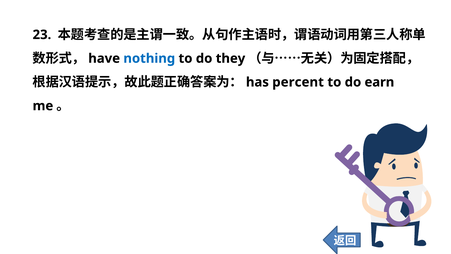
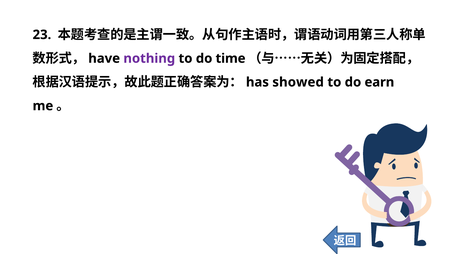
nothing colour: blue -> purple
they: they -> time
percent: percent -> showed
